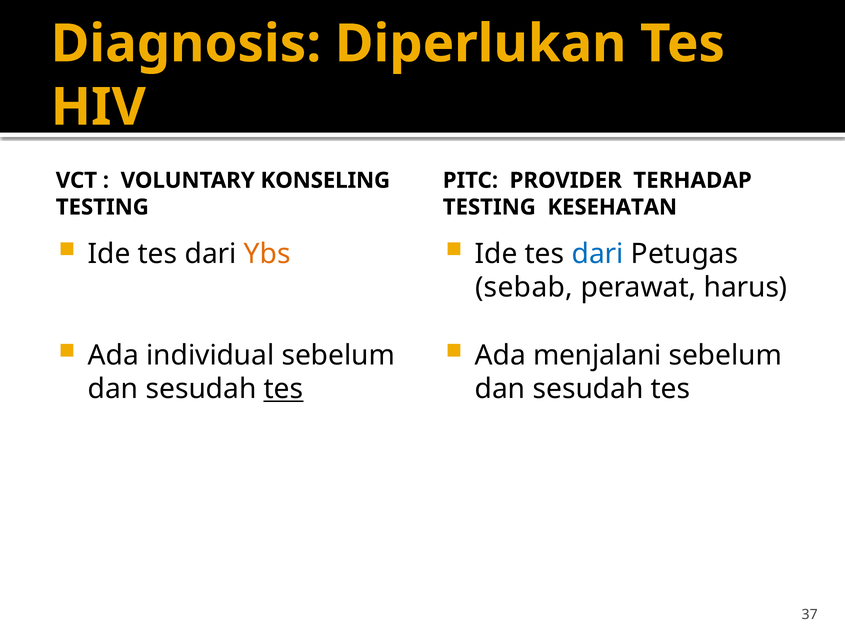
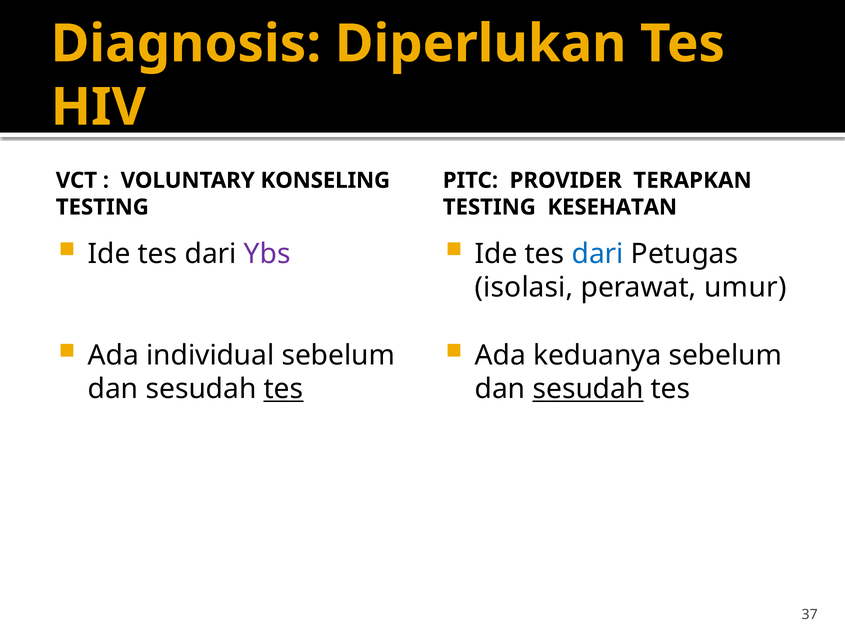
TERHADAP: TERHADAP -> TERAPKAN
Ybs colour: orange -> purple
sebab: sebab -> isolasi
harus: harus -> umur
menjalani: menjalani -> keduanya
sesudah at (588, 389) underline: none -> present
